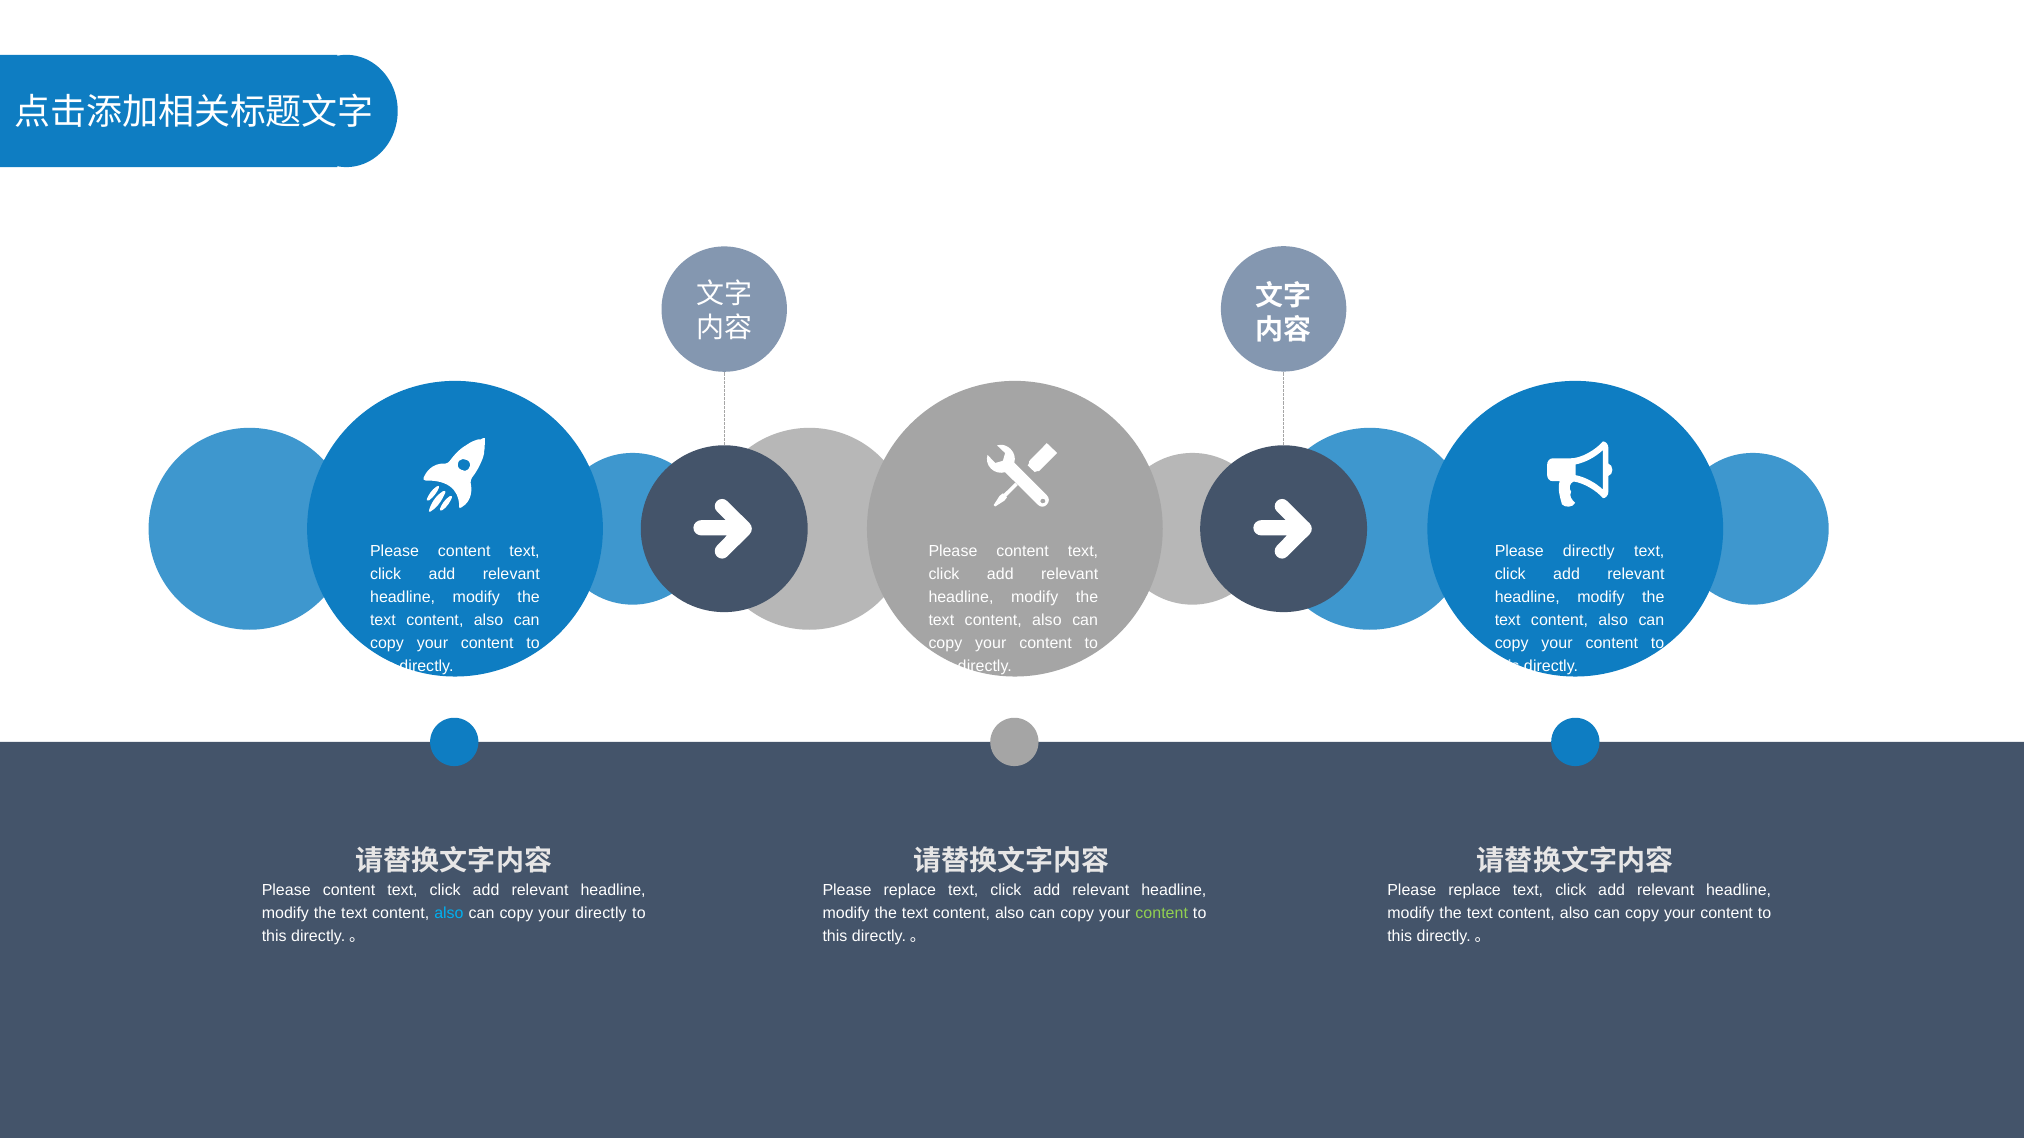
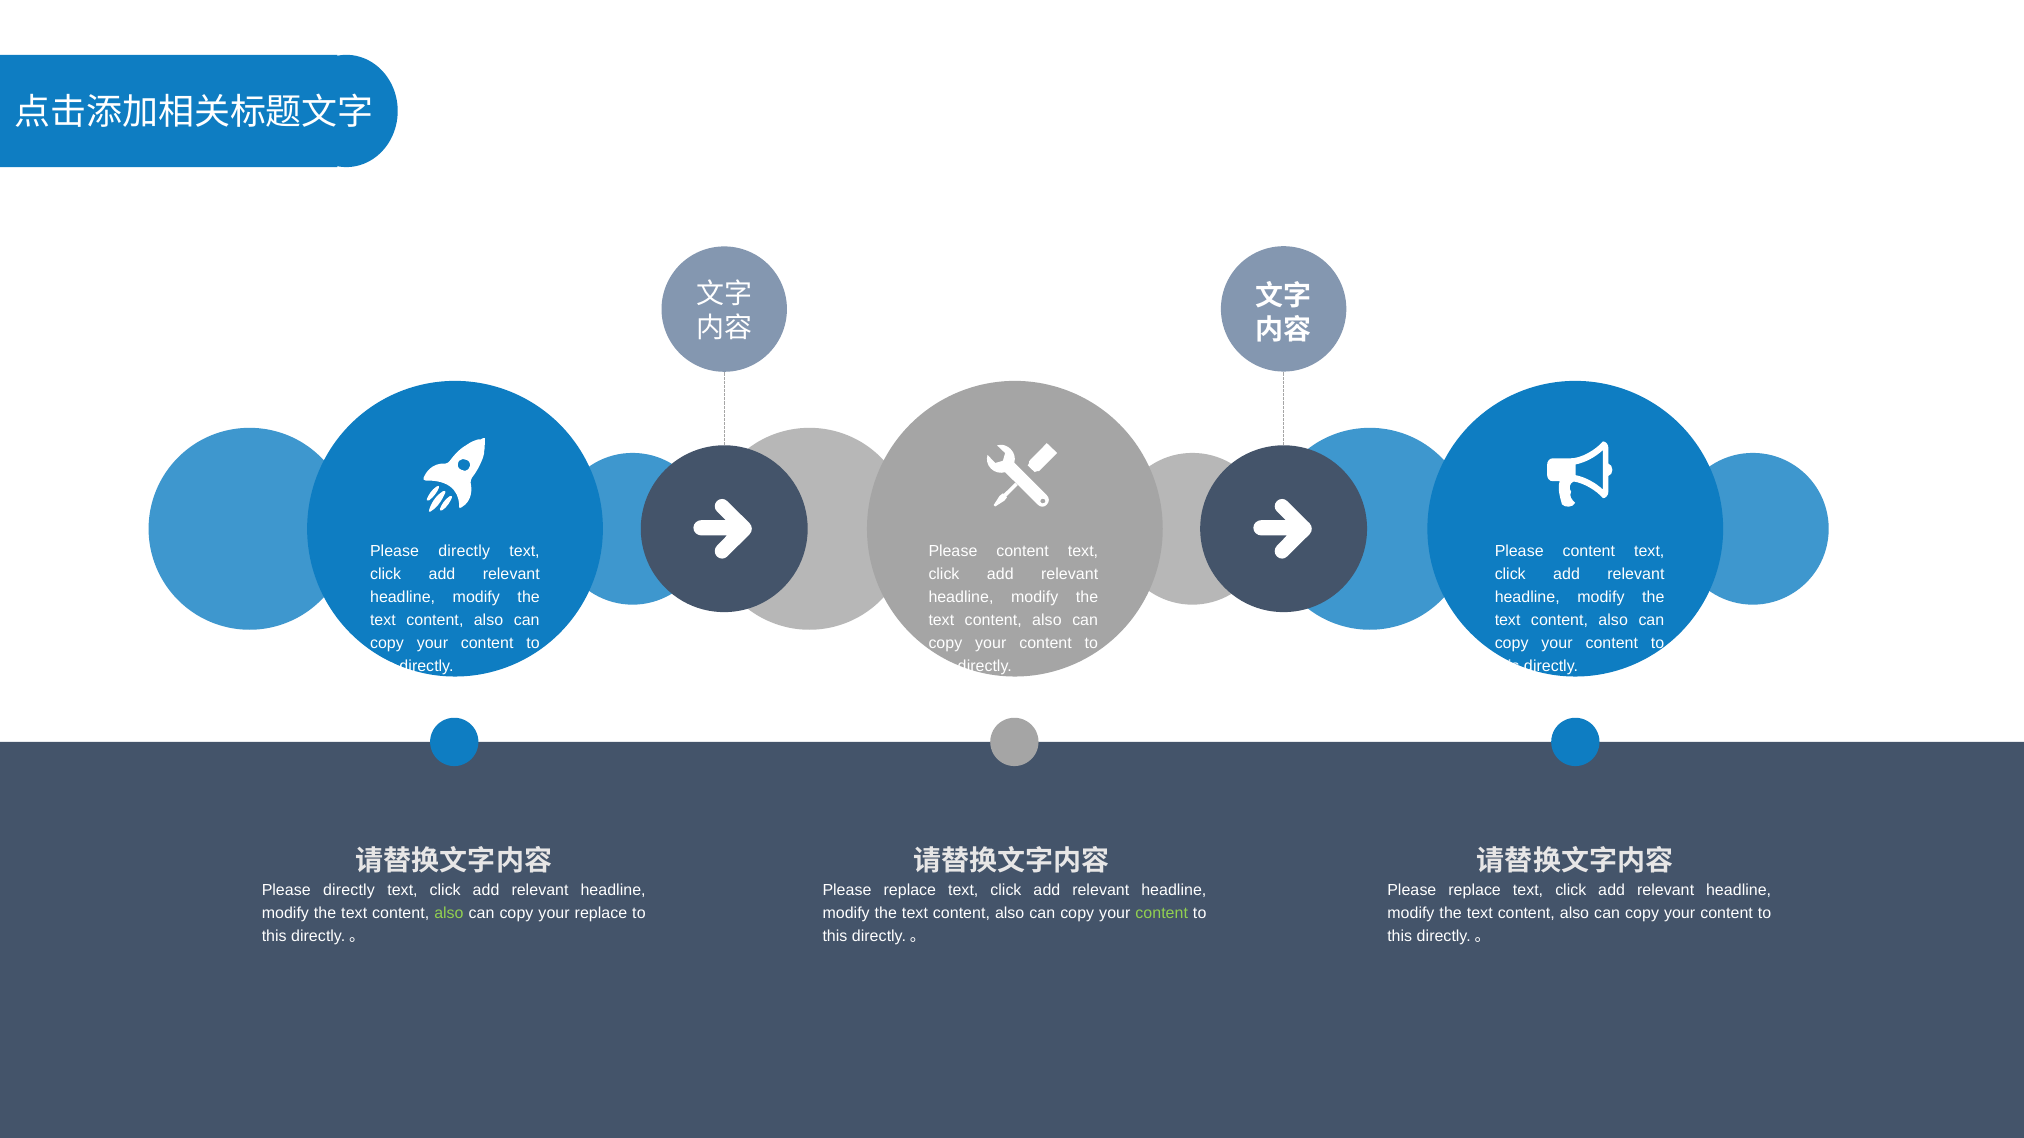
content at (464, 552): content -> directly
directly at (1589, 552): directly -> content
content at (349, 891): content -> directly
also at (449, 914) colour: light blue -> light green
your directly: directly -> replace
